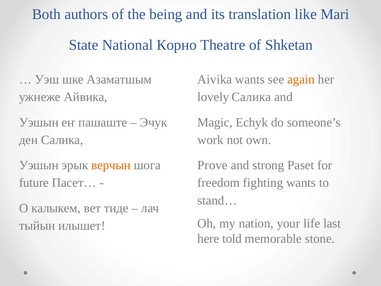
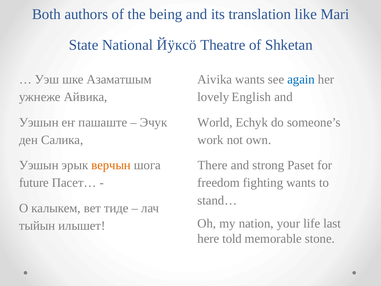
Корно: Корно -> Йӱксӧ
again colour: orange -> blue
lovely Салика: Салика -> English
Magic: Magic -> World
Prove: Prove -> There
